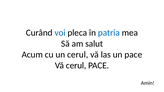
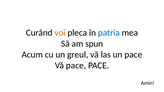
voi colour: blue -> orange
salut: salut -> spun
un cerul: cerul -> greul
Vă cerul: cerul -> pace
